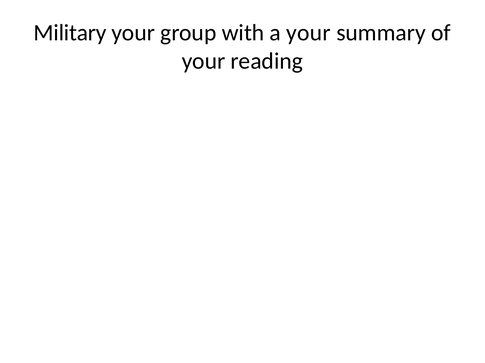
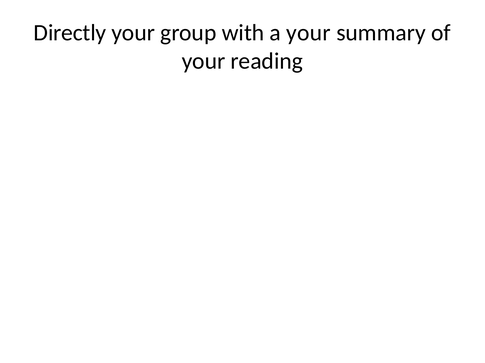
Military: Military -> Directly
